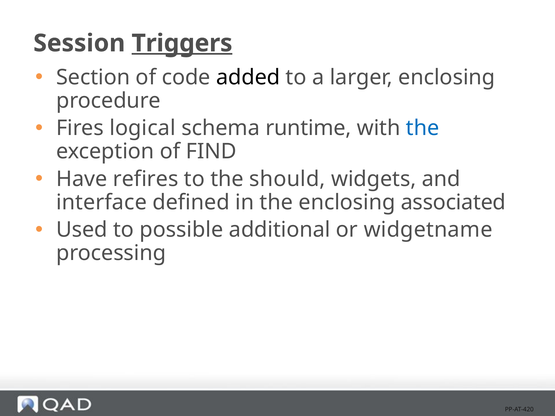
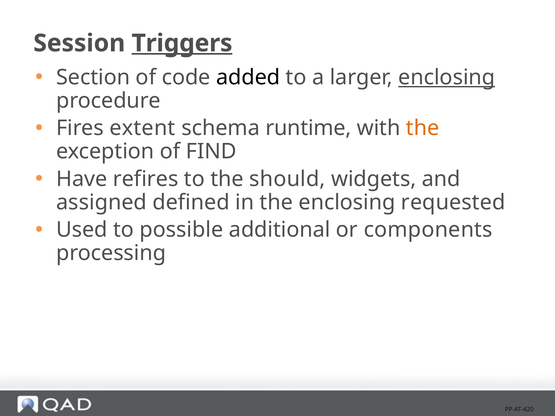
enclosing at (447, 77) underline: none -> present
logical: logical -> extent
the at (423, 128) colour: blue -> orange
interface: interface -> assigned
associated: associated -> requested
widgetname: widgetname -> components
